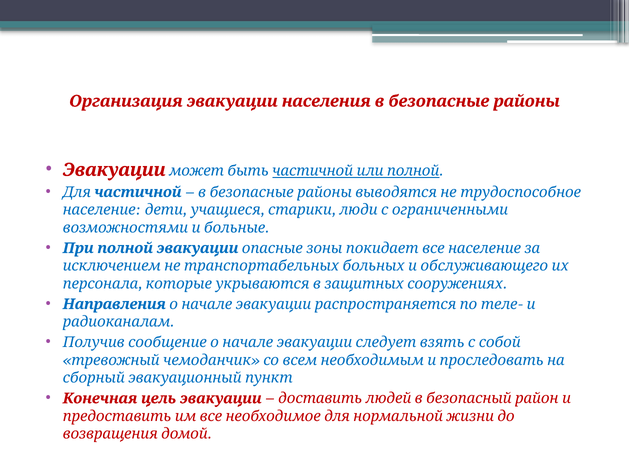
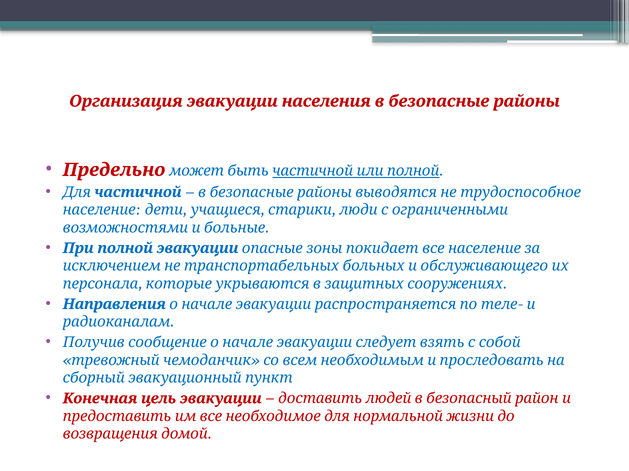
Эвакуации at (114, 170): Эвакуации -> Предельно
